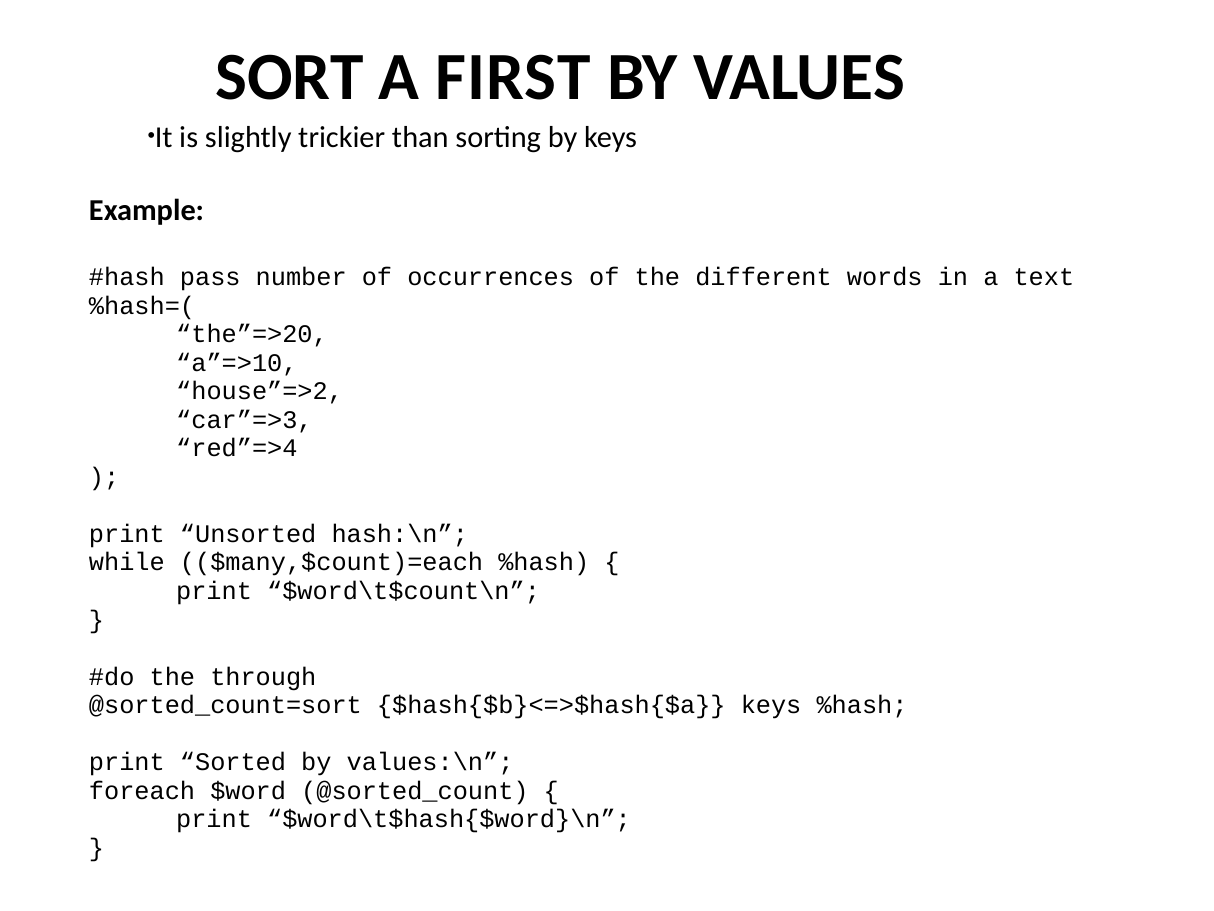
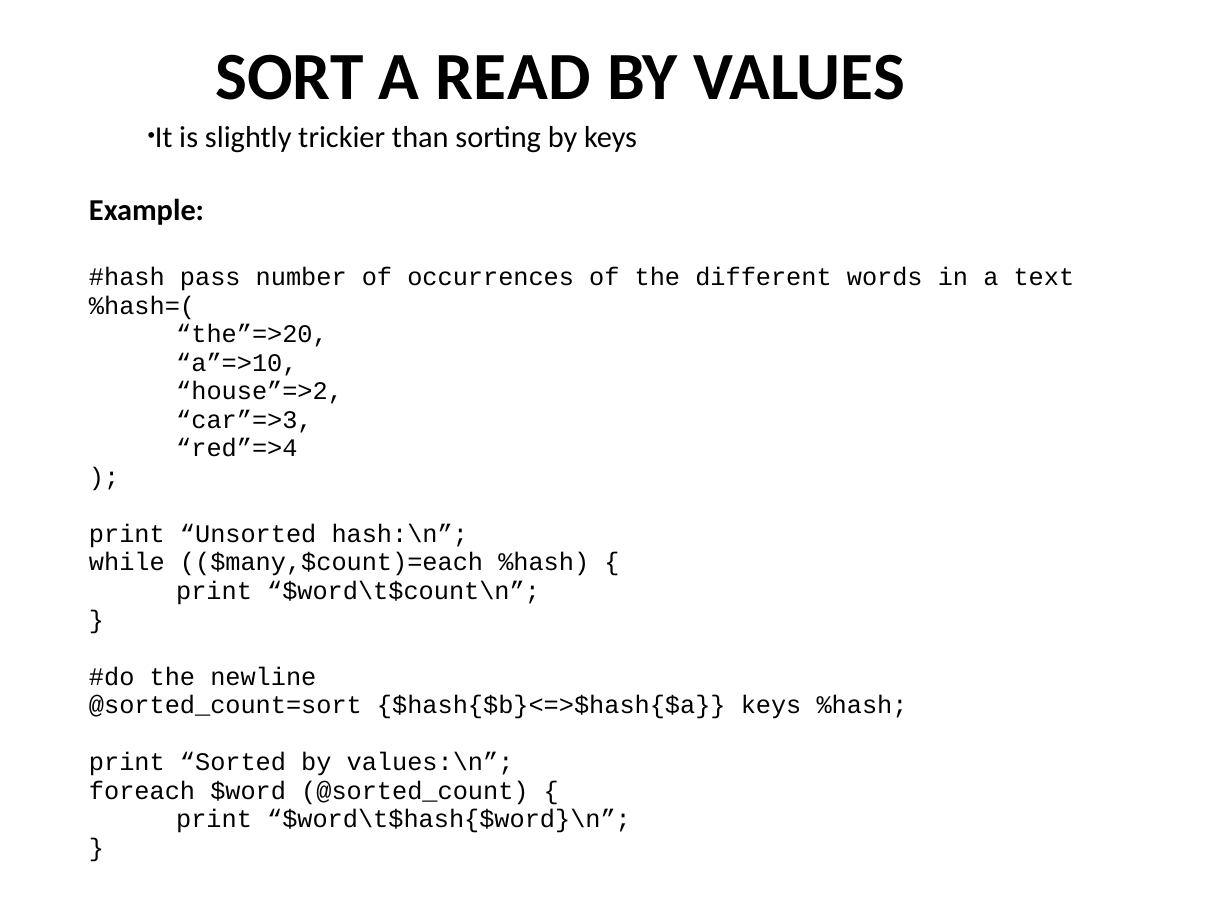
FIRST: FIRST -> READ
through: through -> newline
